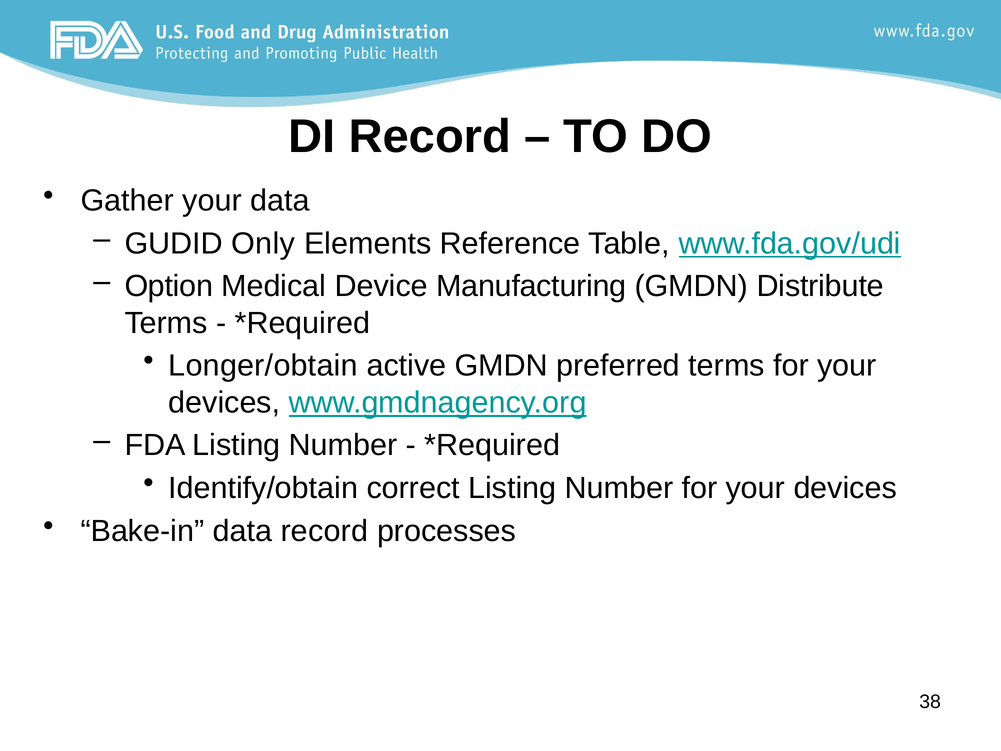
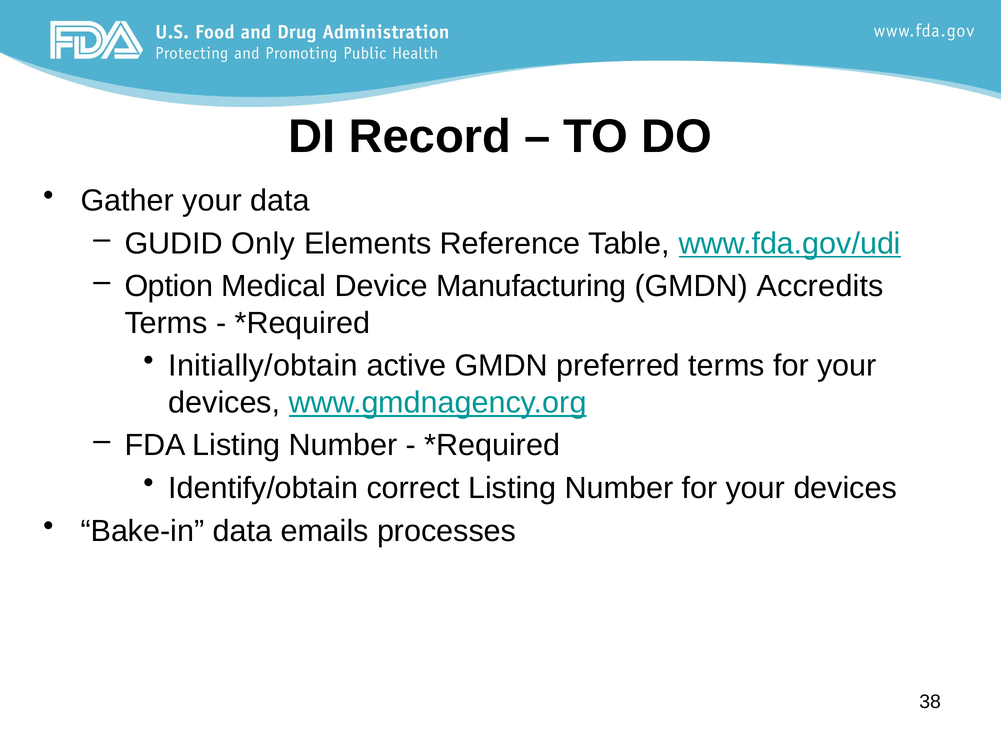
Distribute: Distribute -> Accredits
Longer/obtain: Longer/obtain -> Initially/obtain
data record: record -> emails
